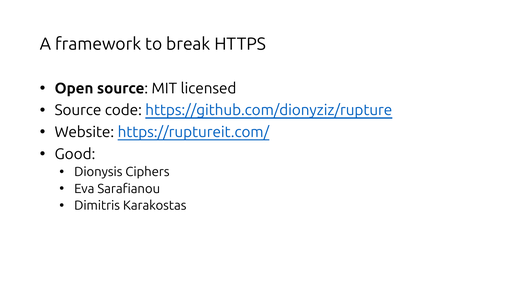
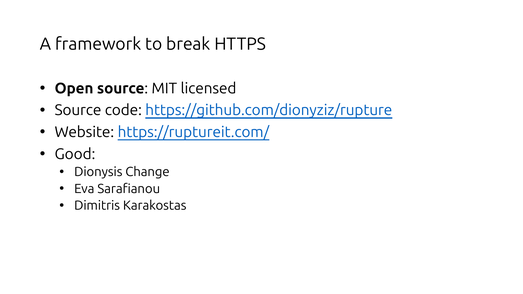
Ciphers: Ciphers -> Change
